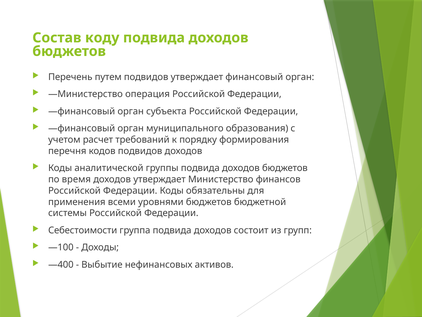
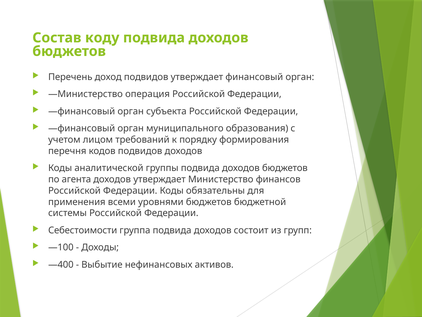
путем: путем -> доход
расчет: расчет -> лицом
время: время -> агента
